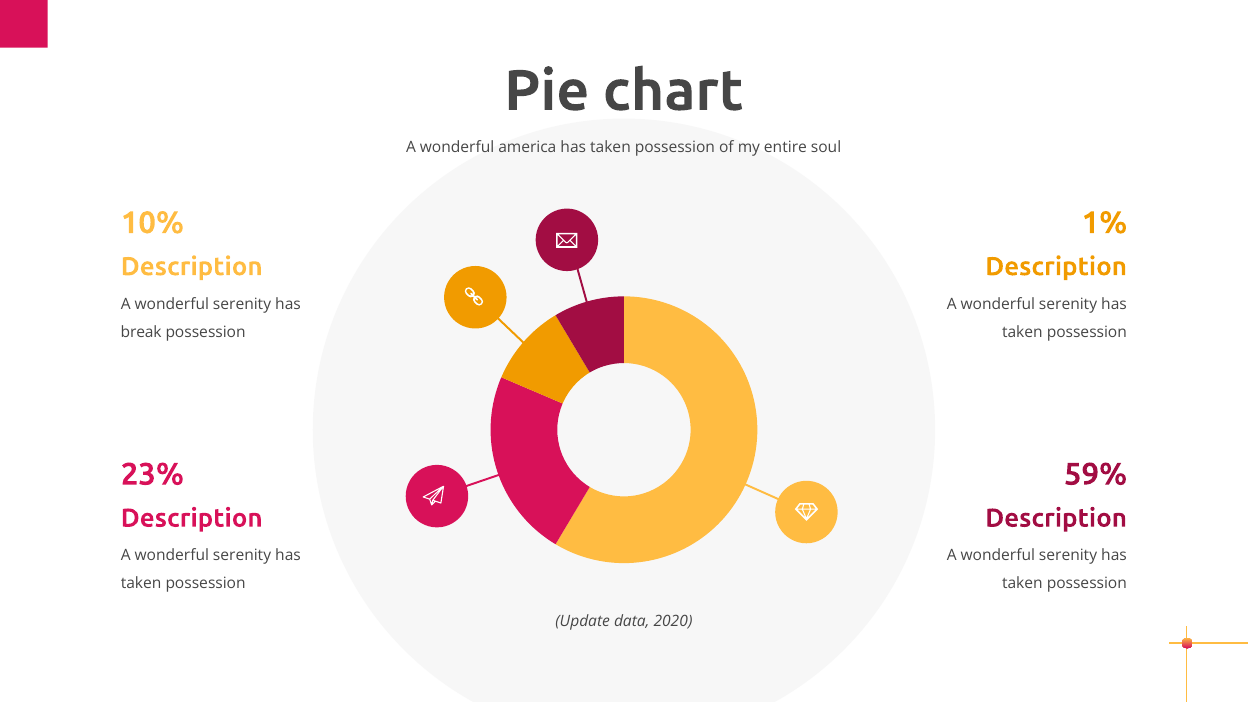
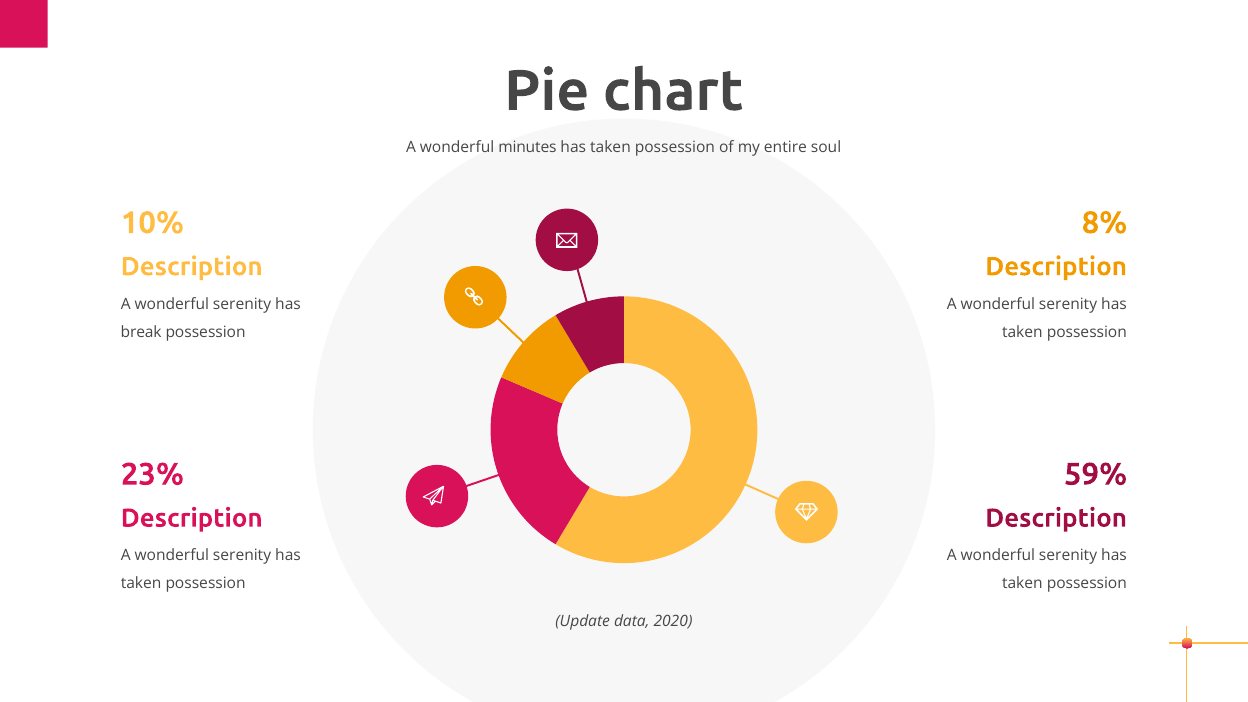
america: america -> minutes
1%: 1% -> 8%
